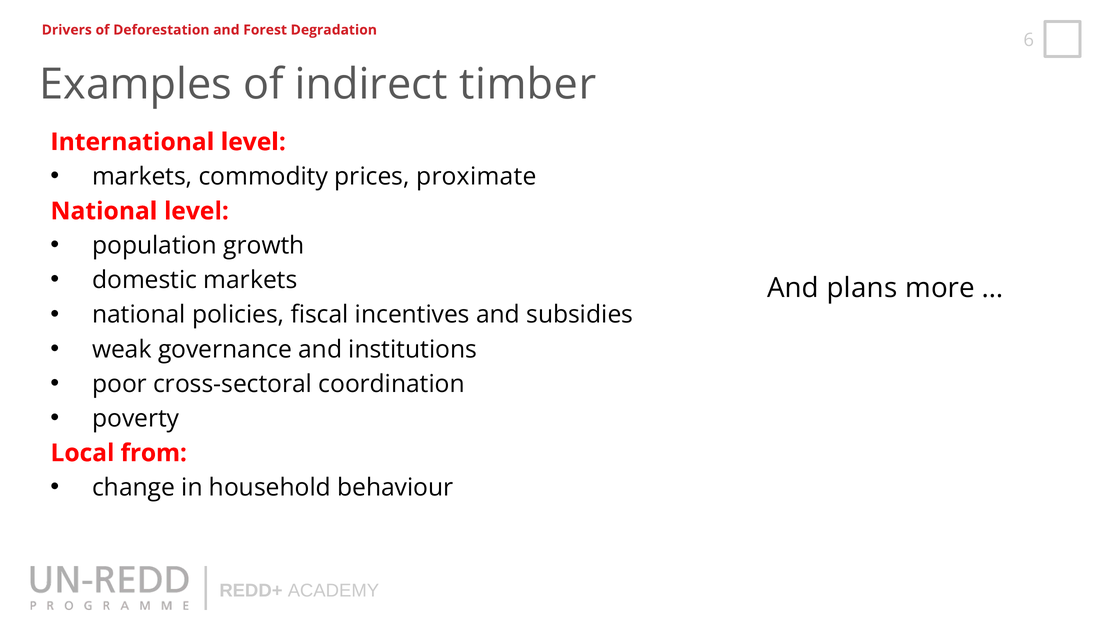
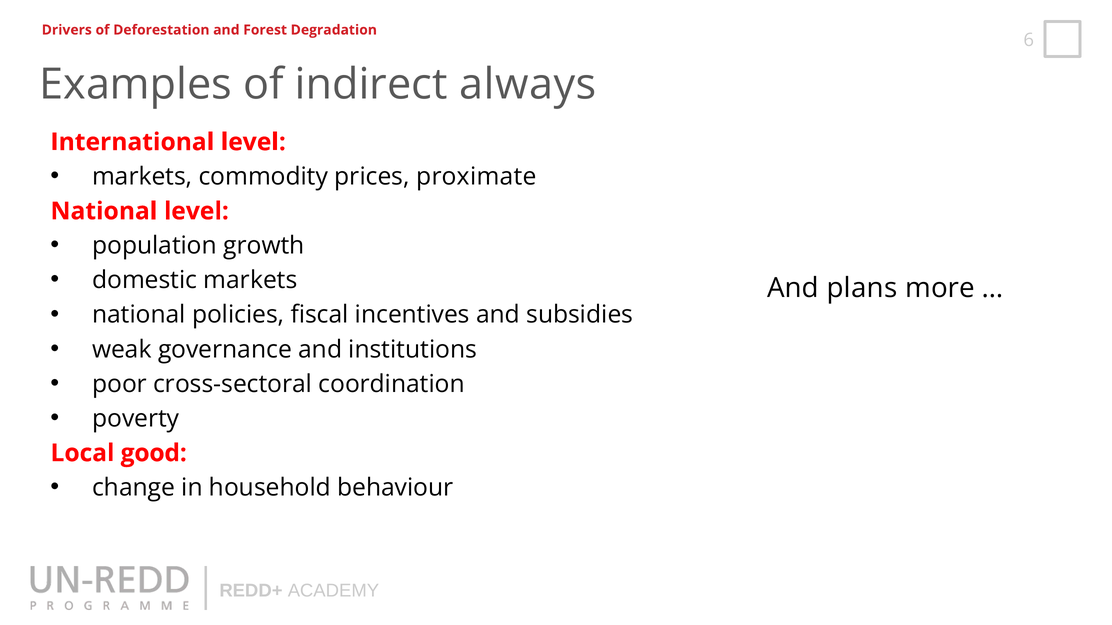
timber: timber -> always
from: from -> good
